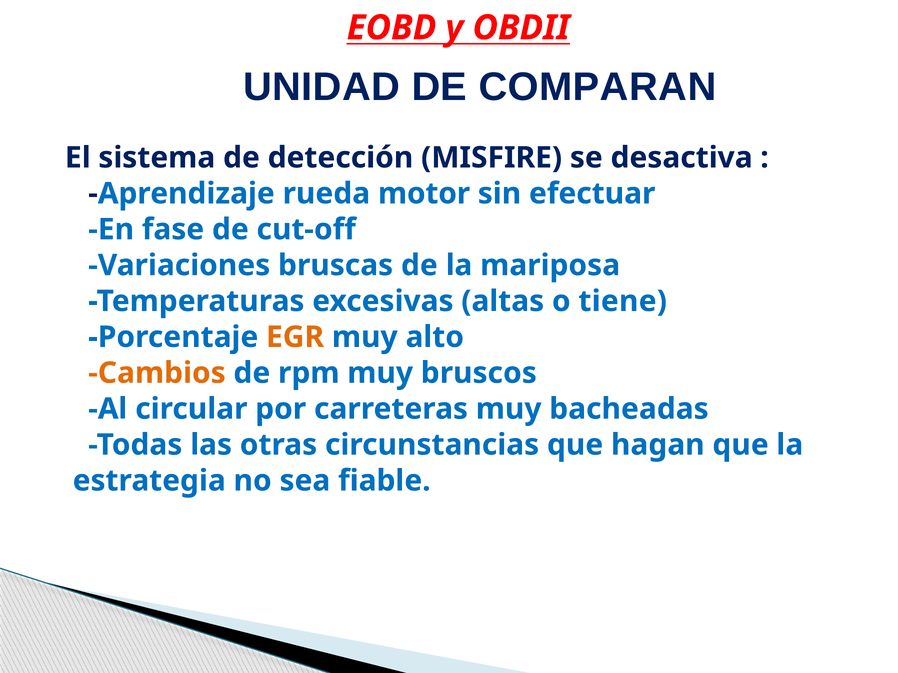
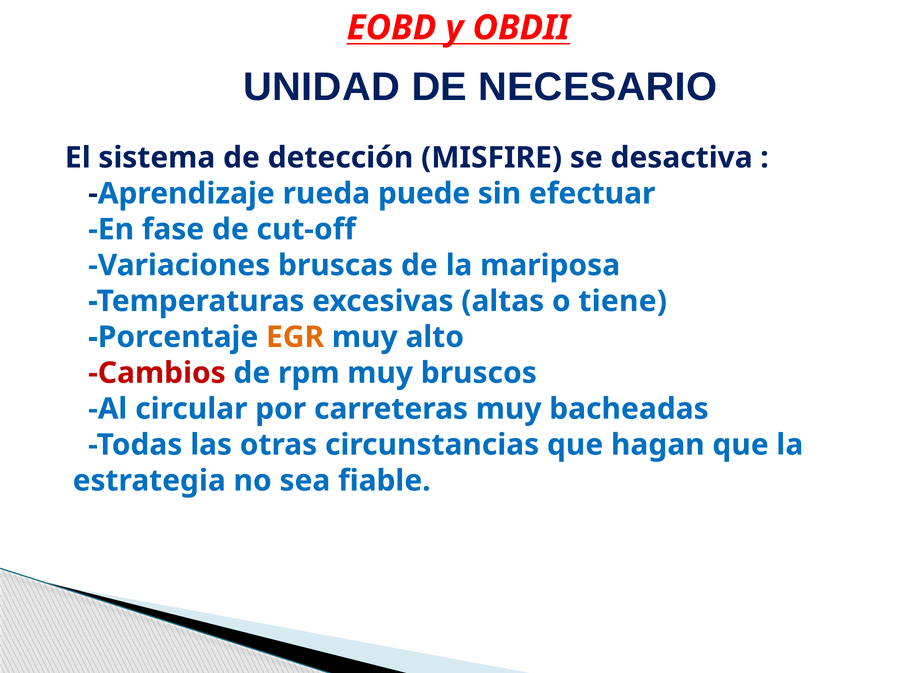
COMPARAN: COMPARAN -> NECESARIO
motor: motor -> puede
Cambios colour: orange -> red
